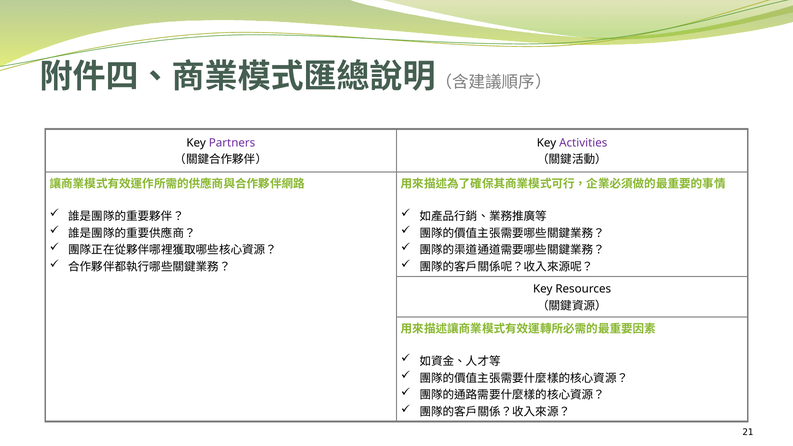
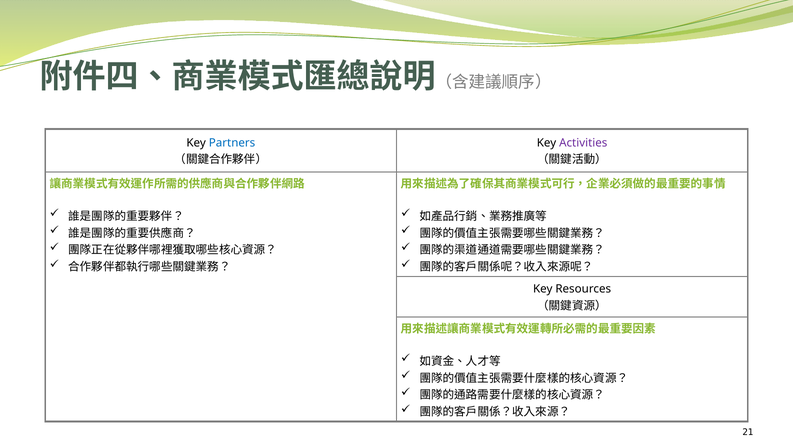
Partners colour: purple -> blue
